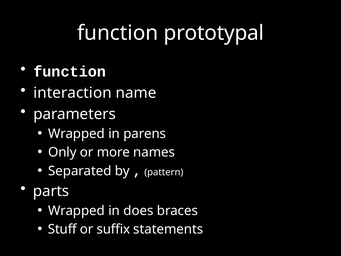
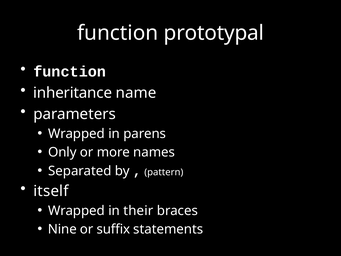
interaction: interaction -> inheritance
parts: parts -> itself
does: does -> their
Stuff: Stuff -> Nine
